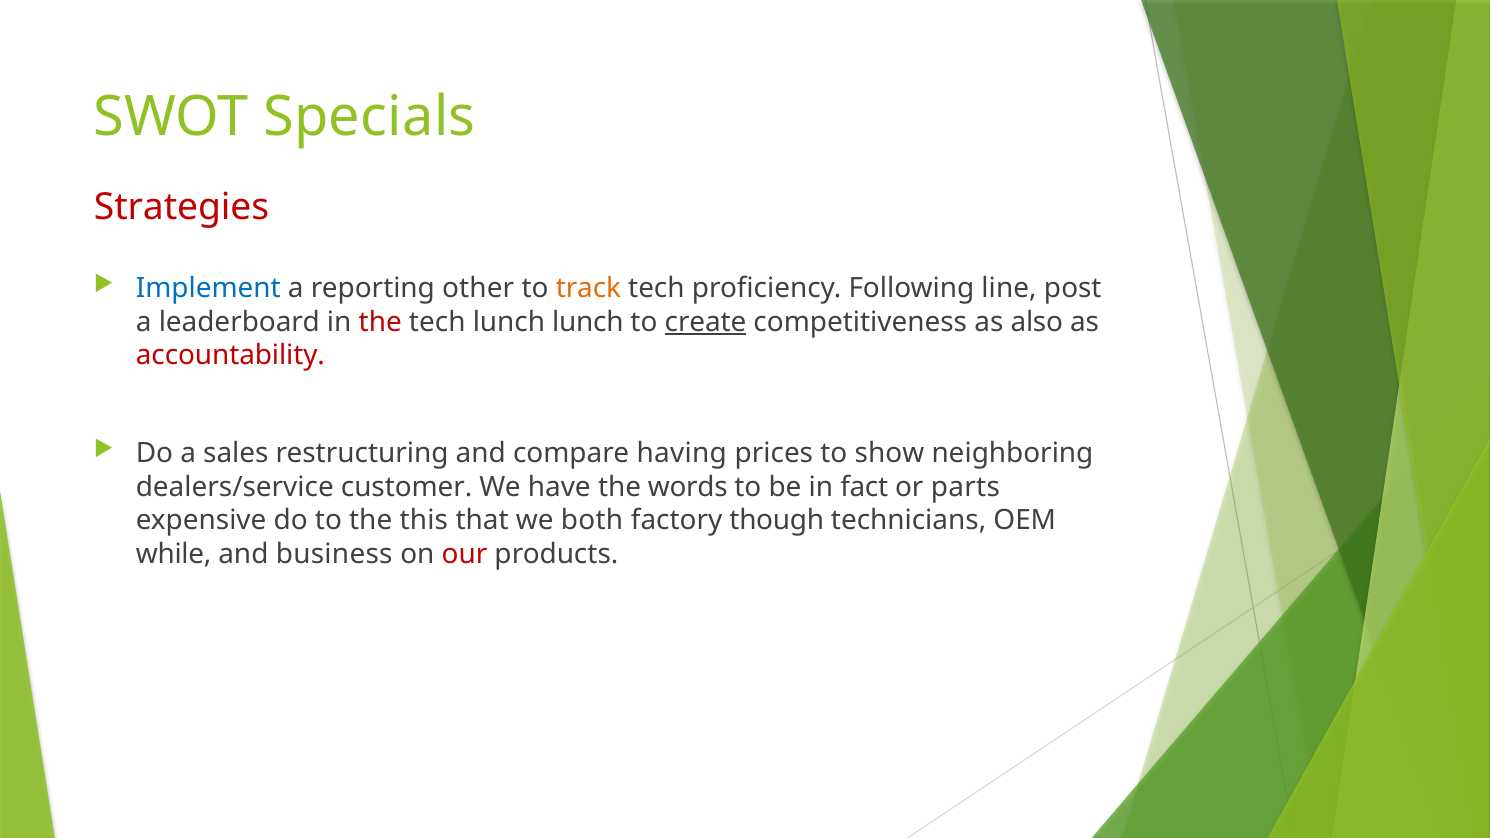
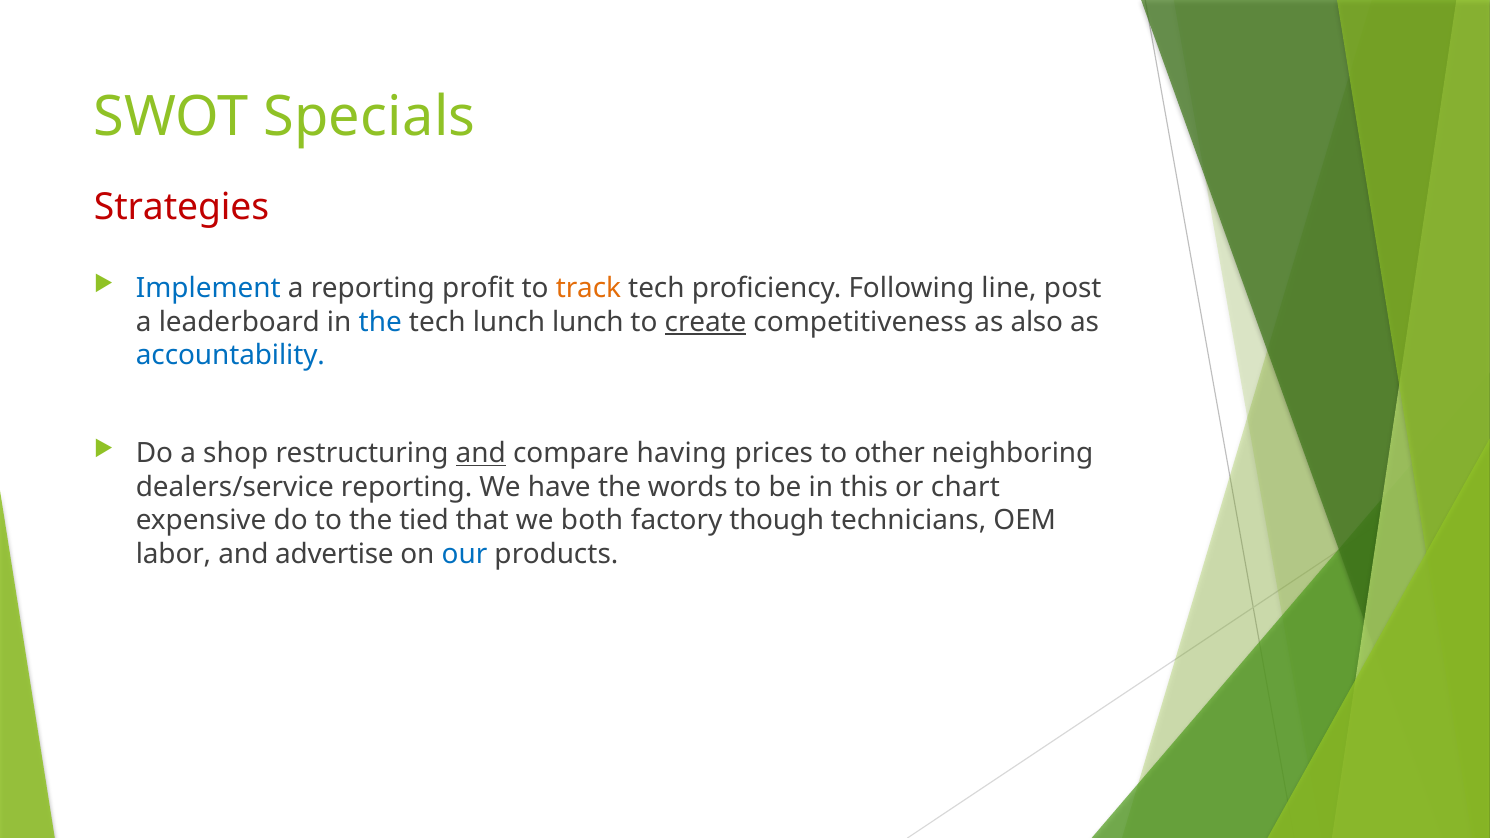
other: other -> profit
the at (380, 322) colour: red -> blue
accountability colour: red -> blue
sales: sales -> shop
and at (481, 454) underline: none -> present
show: show -> other
dealers/service customer: customer -> reporting
fact: fact -> this
parts: parts -> chart
this: this -> tied
while: while -> labor
business: business -> advertise
our colour: red -> blue
